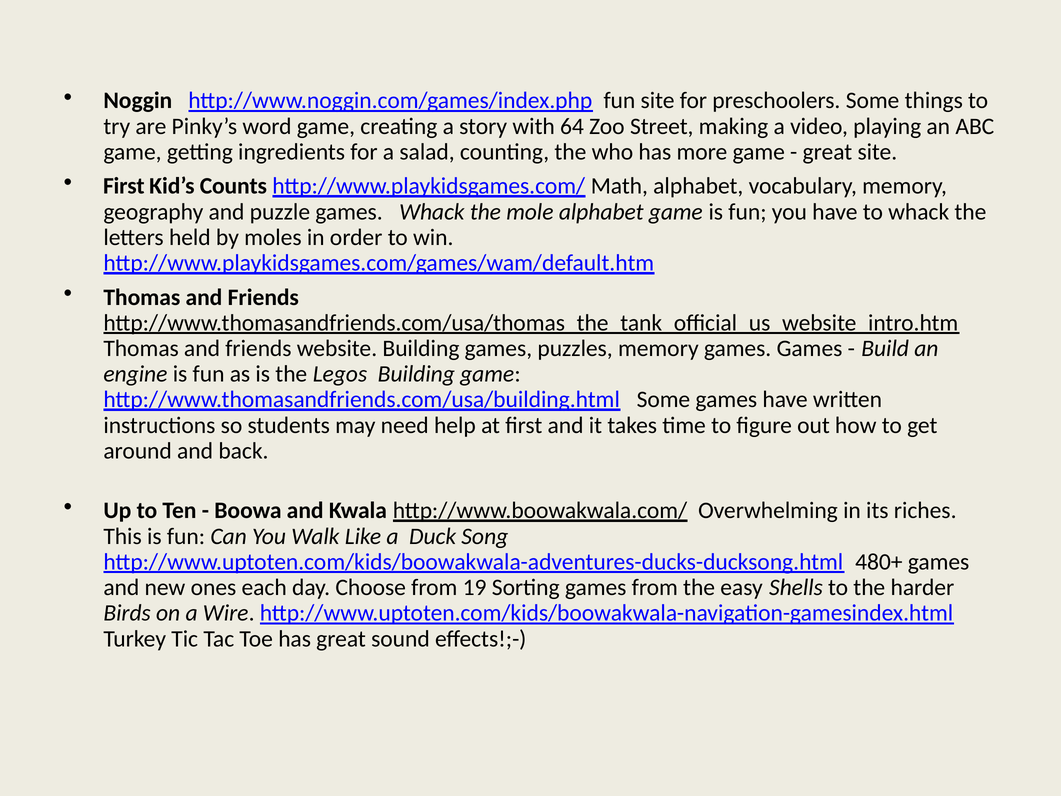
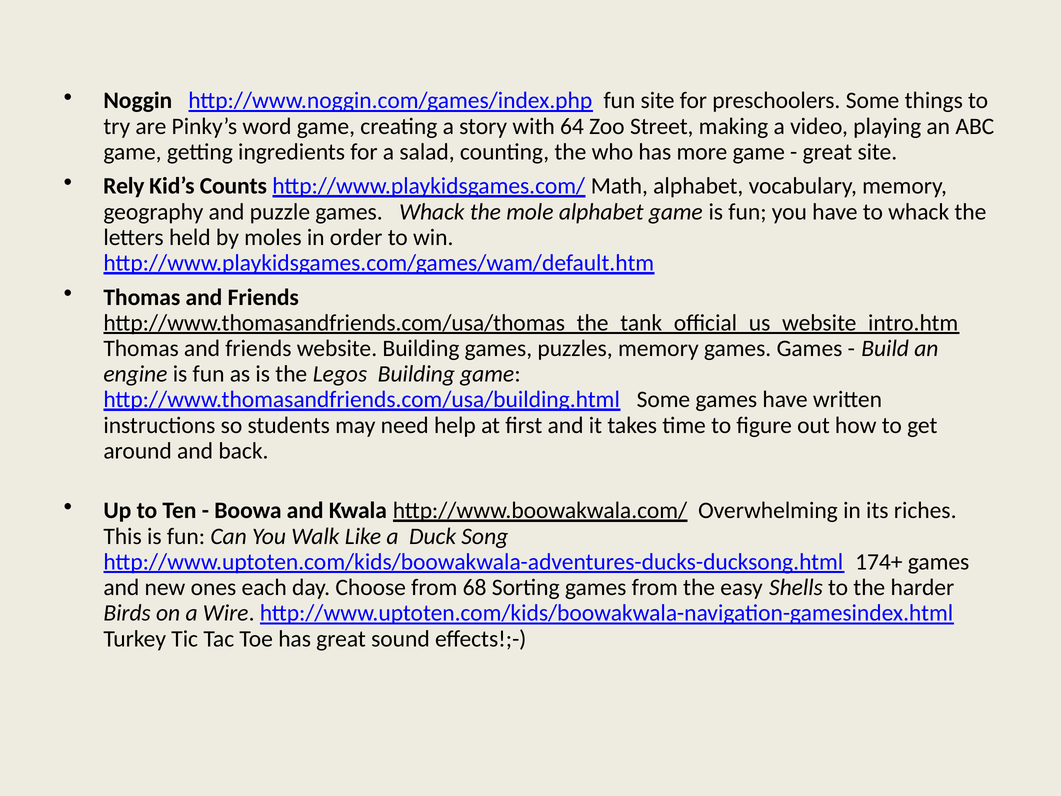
First at (124, 186): First -> Rely
480+: 480+ -> 174+
19: 19 -> 68
